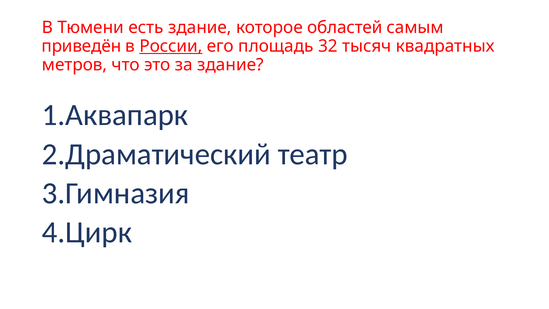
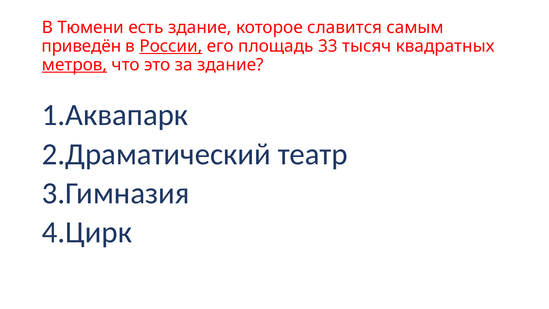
областей: областей -> славится
32: 32 -> 33
метров underline: none -> present
